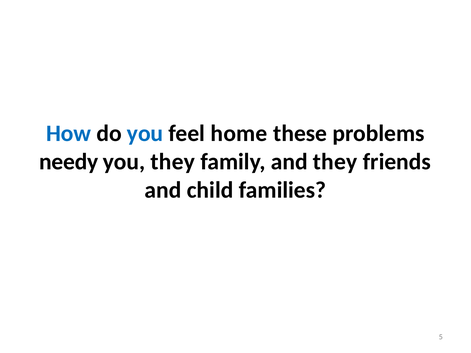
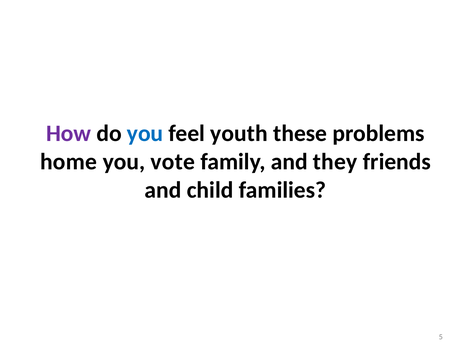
How colour: blue -> purple
home: home -> youth
needy: needy -> home
you they: they -> vote
